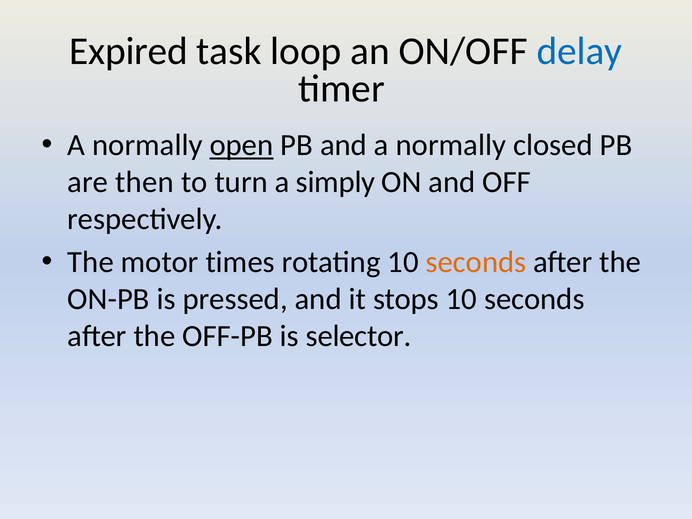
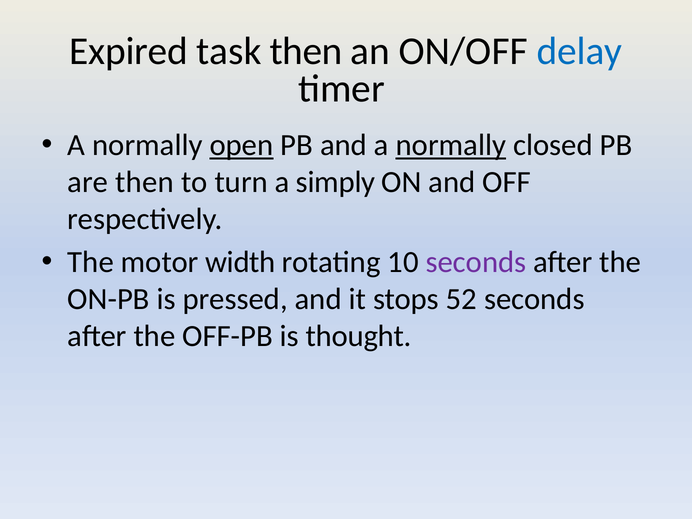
task loop: loop -> then
normally at (451, 145) underline: none -> present
times: times -> width
seconds at (476, 262) colour: orange -> purple
stops 10: 10 -> 52
selector: selector -> thought
